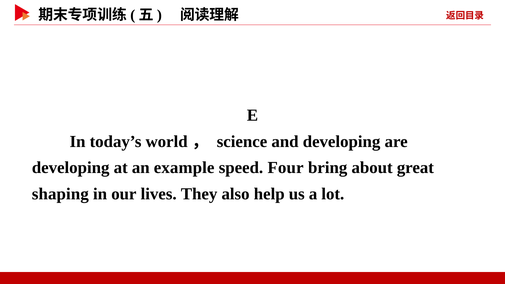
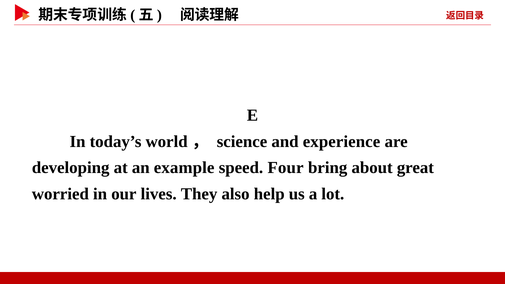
and developing: developing -> experience
shaping: shaping -> worried
